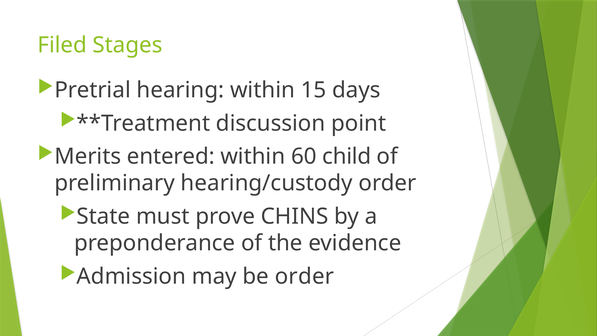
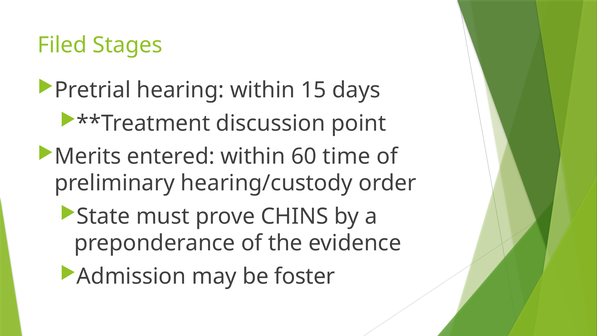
child: child -> time
be order: order -> foster
